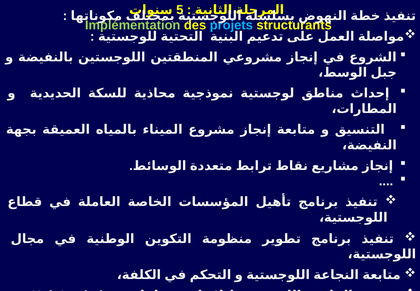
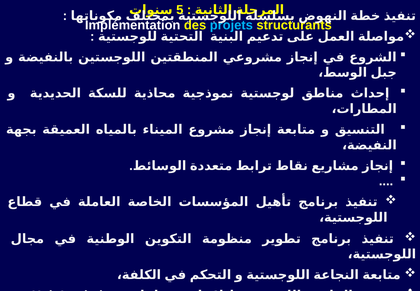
Implémentation colour: light green -> white
